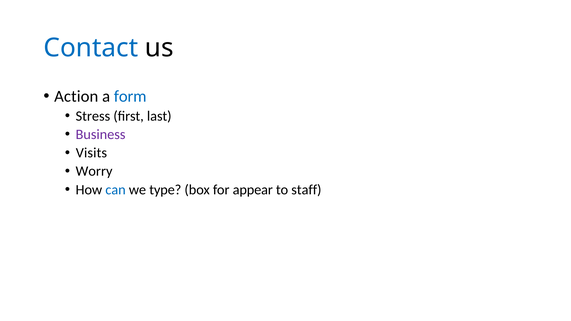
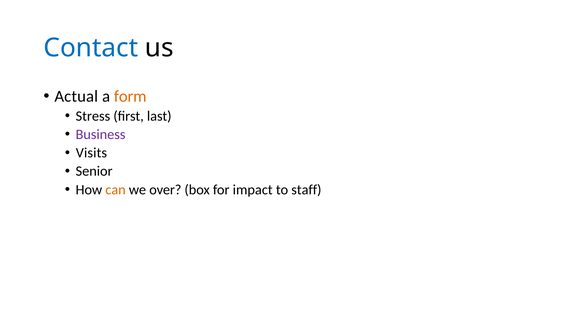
Action: Action -> Actual
form colour: blue -> orange
Worry: Worry -> Senior
can colour: blue -> orange
type: type -> over
appear: appear -> impact
